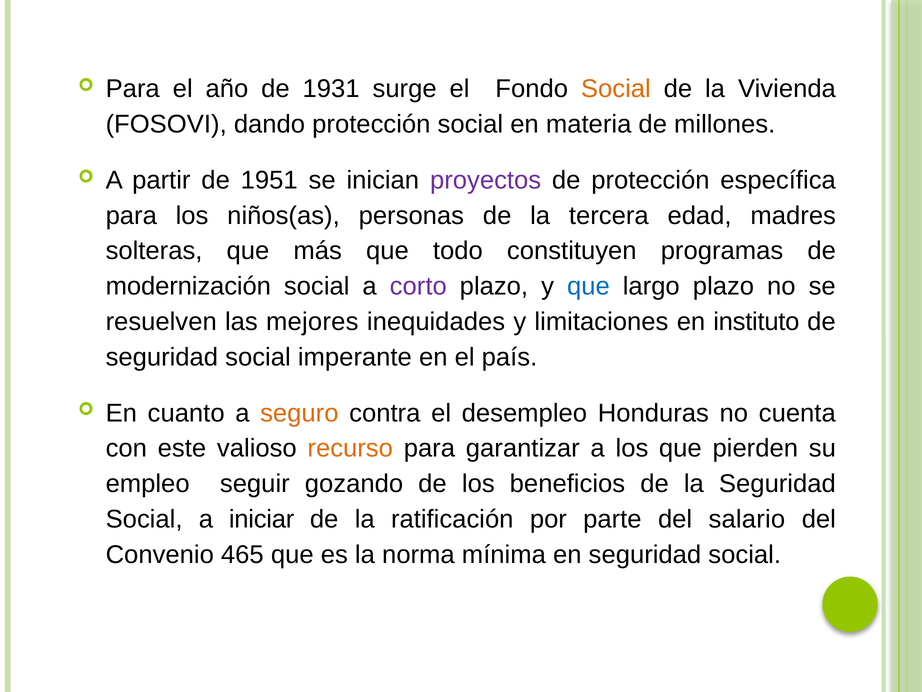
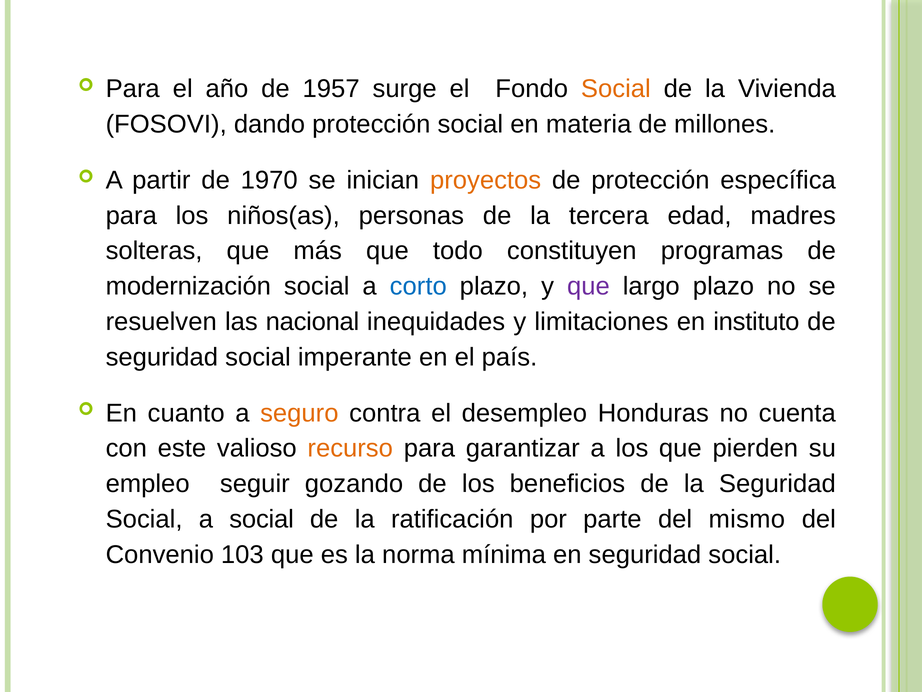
1931: 1931 -> 1957
1951: 1951 -> 1970
proyectos colour: purple -> orange
corto colour: purple -> blue
que at (588, 286) colour: blue -> purple
mejores: mejores -> nacional
a iniciar: iniciar -> social
salario: salario -> mismo
465: 465 -> 103
